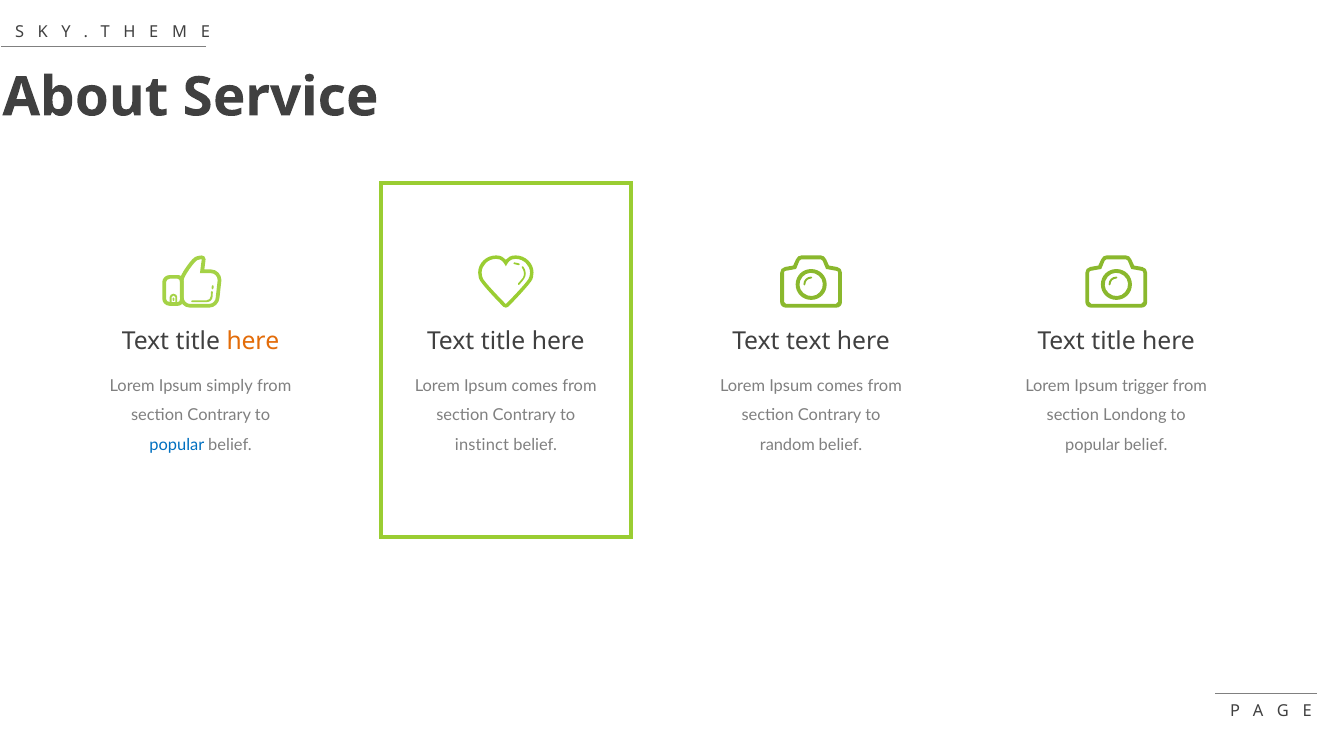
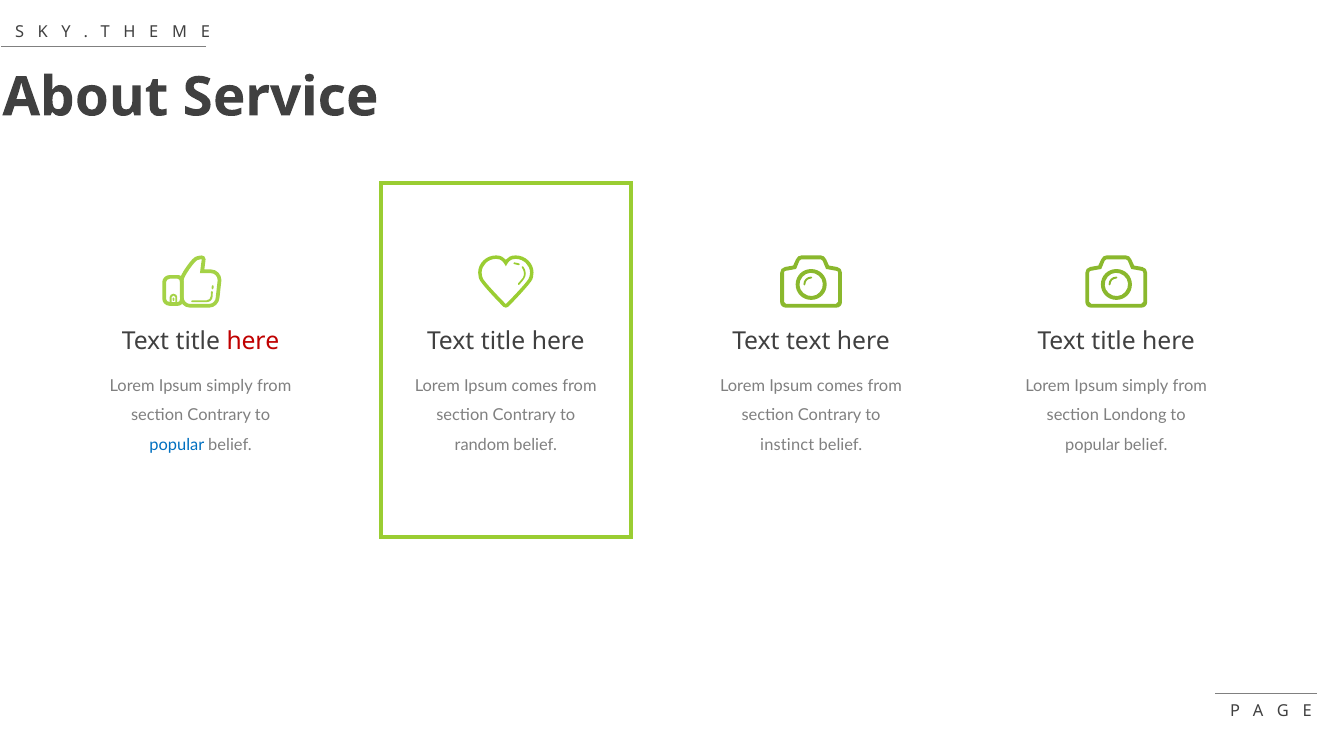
here at (253, 341) colour: orange -> red
trigger at (1145, 386): trigger -> simply
instinct: instinct -> random
random: random -> instinct
